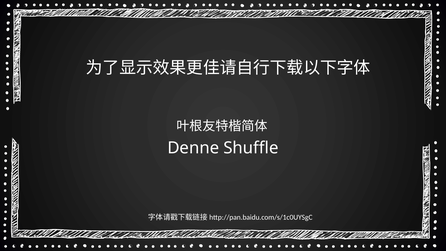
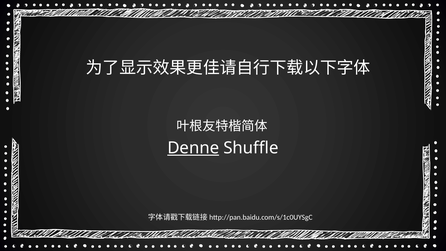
Denne underline: none -> present
